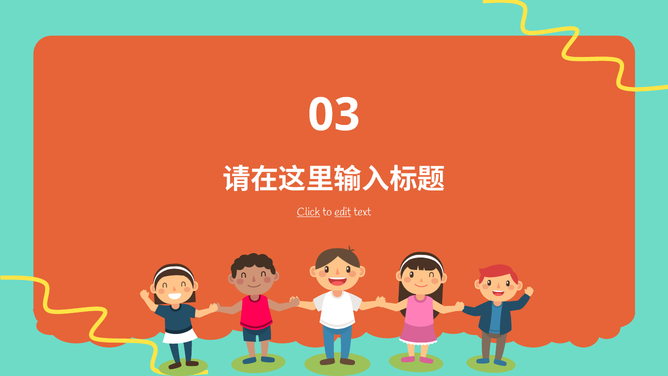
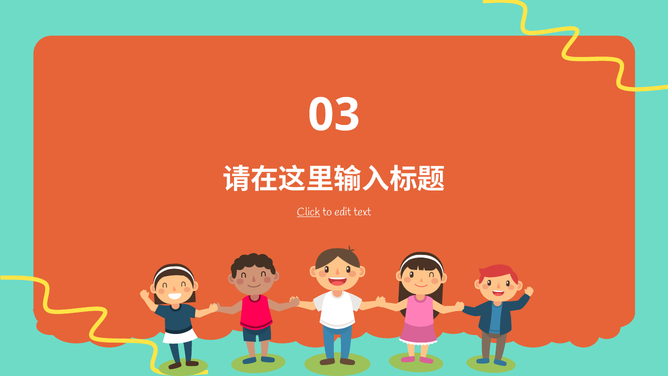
edit underline: present -> none
